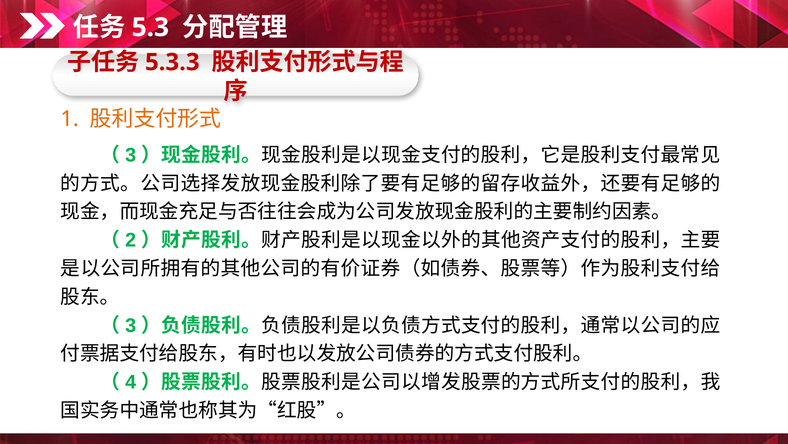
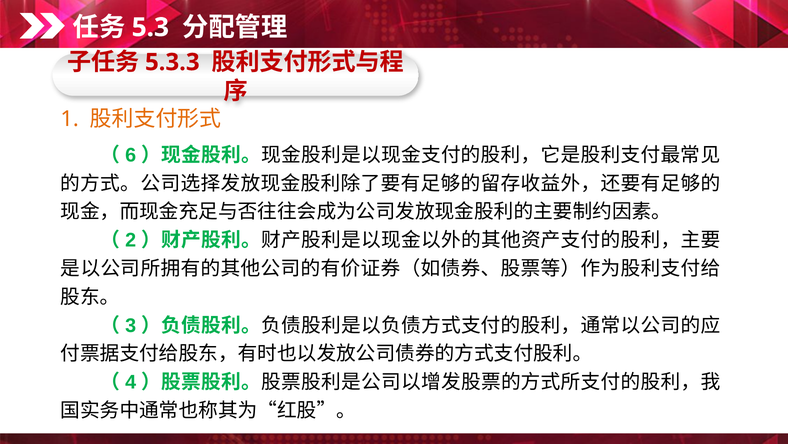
3 at (131, 155): 3 -> 6
